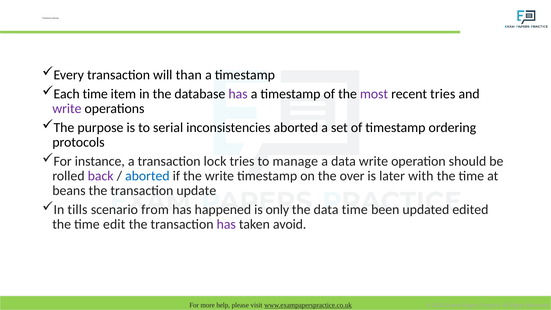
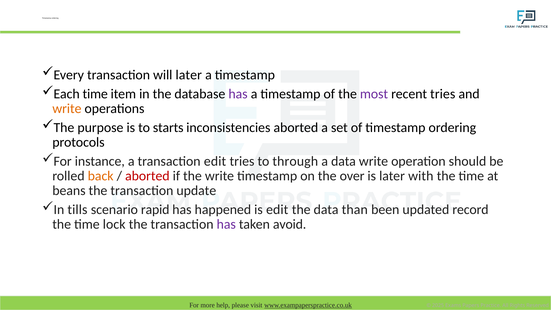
will than: than -> later
write at (67, 109) colour: purple -> orange
serial: serial -> starts
transaction lock: lock -> edit
manage: manage -> through
back colour: purple -> orange
aborted at (147, 176) colour: blue -> red
from: from -> rapid
is only: only -> edit
data time: time -> than
edited: edited -> record
edit: edit -> lock
